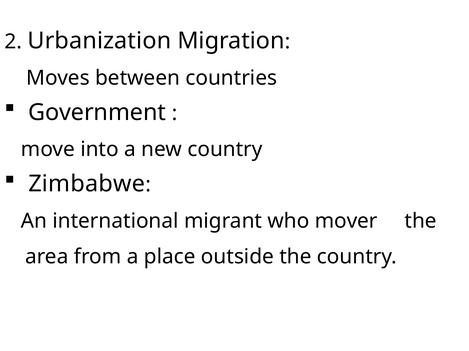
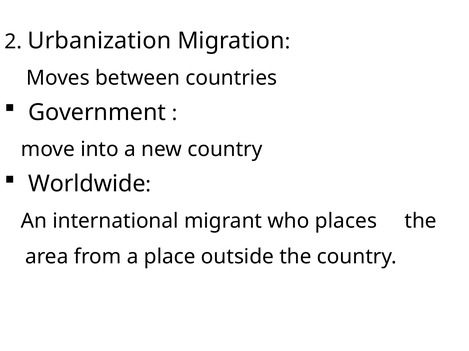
Zimbabwe: Zimbabwe -> Worldwide
mover: mover -> places
